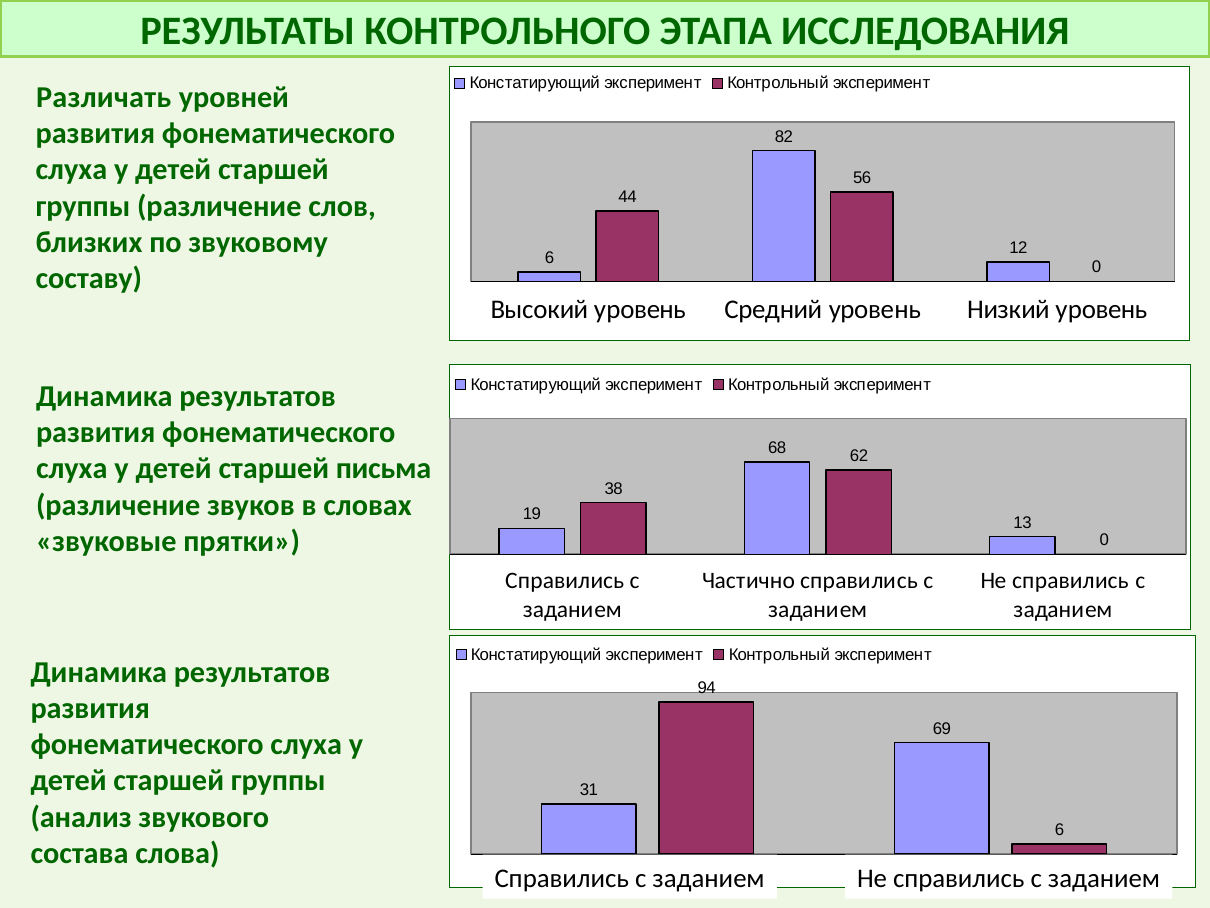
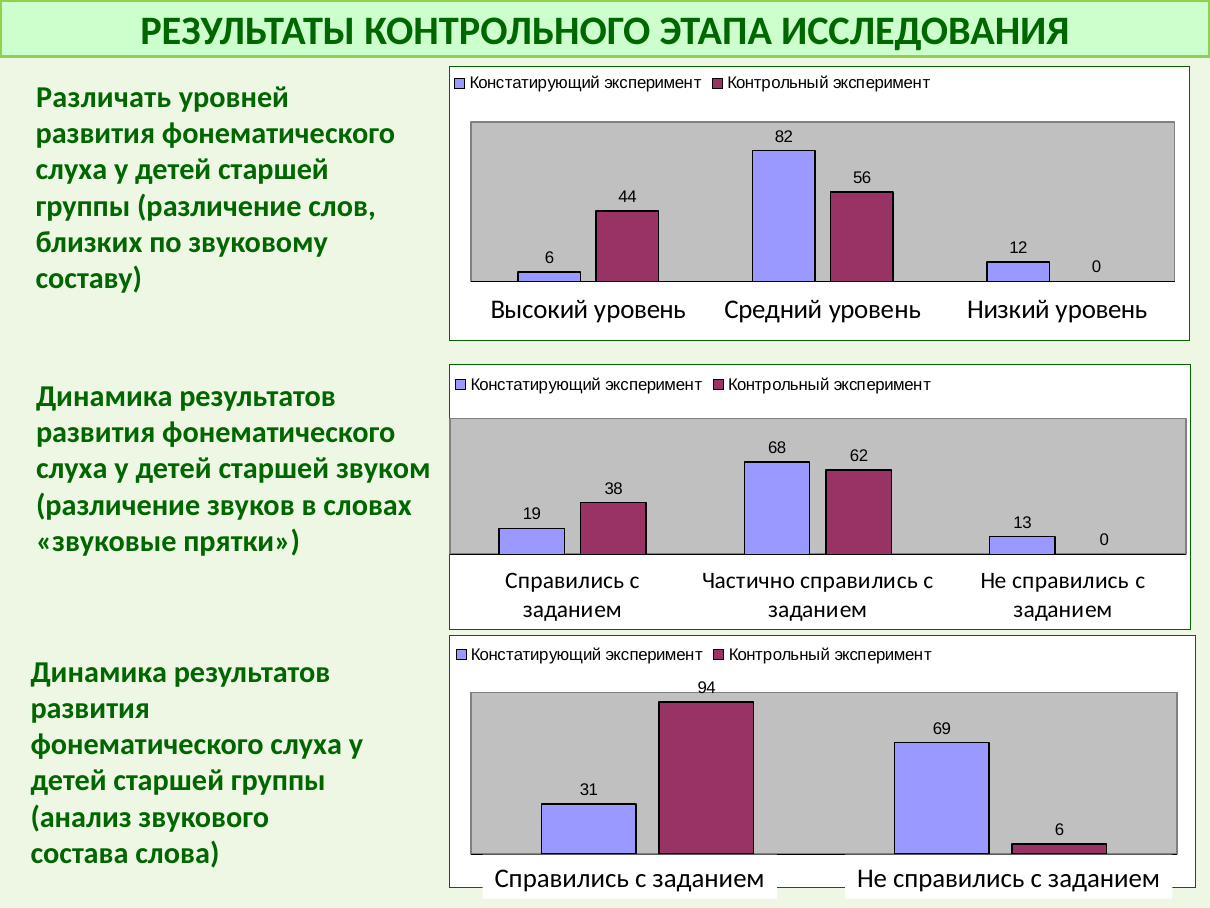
письма: письма -> звуком
